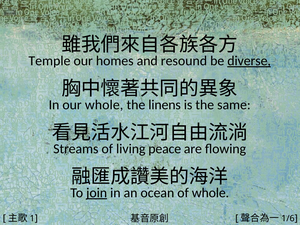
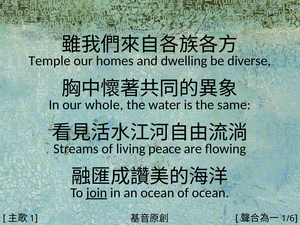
resound: resound -> dwelling
diverse underline: present -> none
linens: linens -> water
of whole: whole -> ocean
